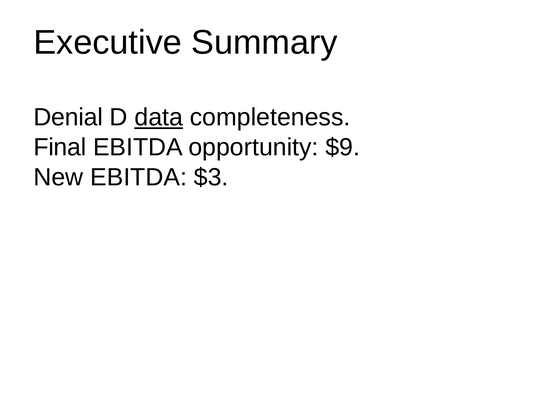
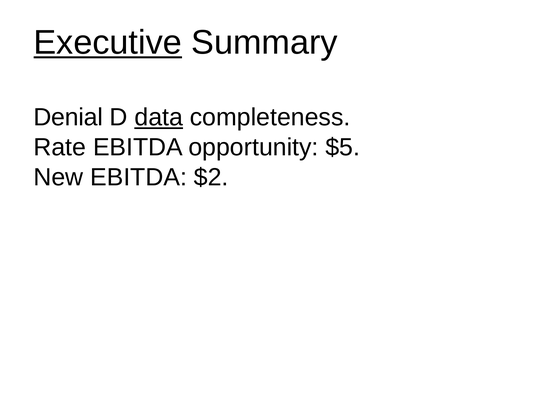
Executive underline: none -> present
Final: Final -> Rate
$9: $9 -> $5
$3: $3 -> $2
